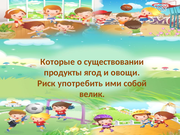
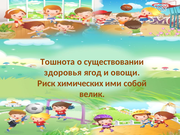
Которые: Которые -> Тошнота
продукты: продукты -> здоровья
употребить: употребить -> химических
